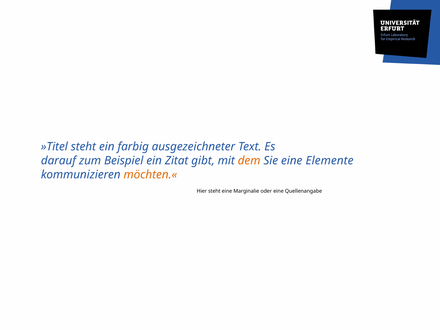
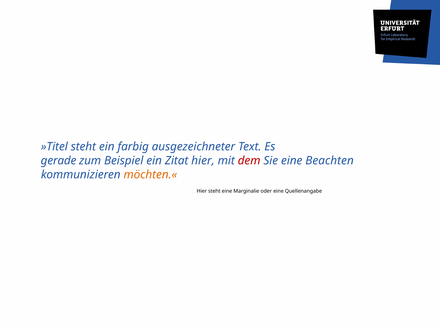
darauf: darauf -> gerade
Zitat gibt: gibt -> hier
dem colour: orange -> red
Elemente: Elemente -> Beachten
